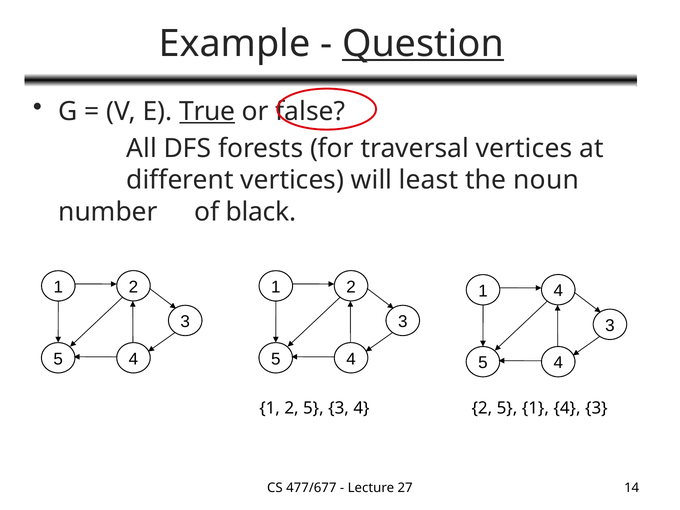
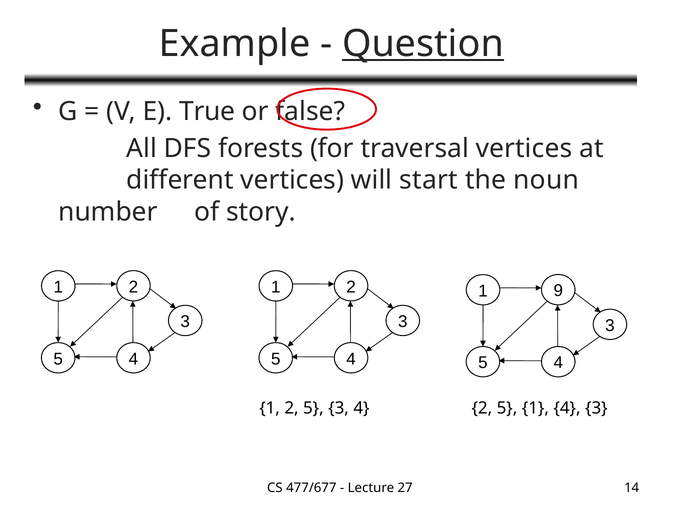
True underline: present -> none
least: least -> start
black: black -> story
4 at (558, 291): 4 -> 9
